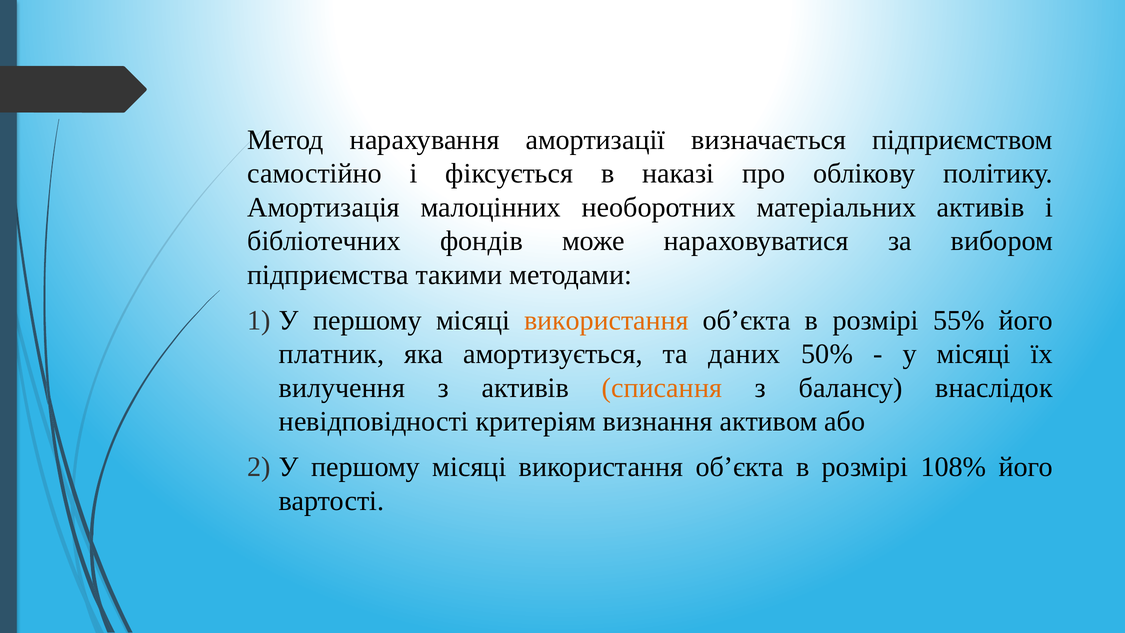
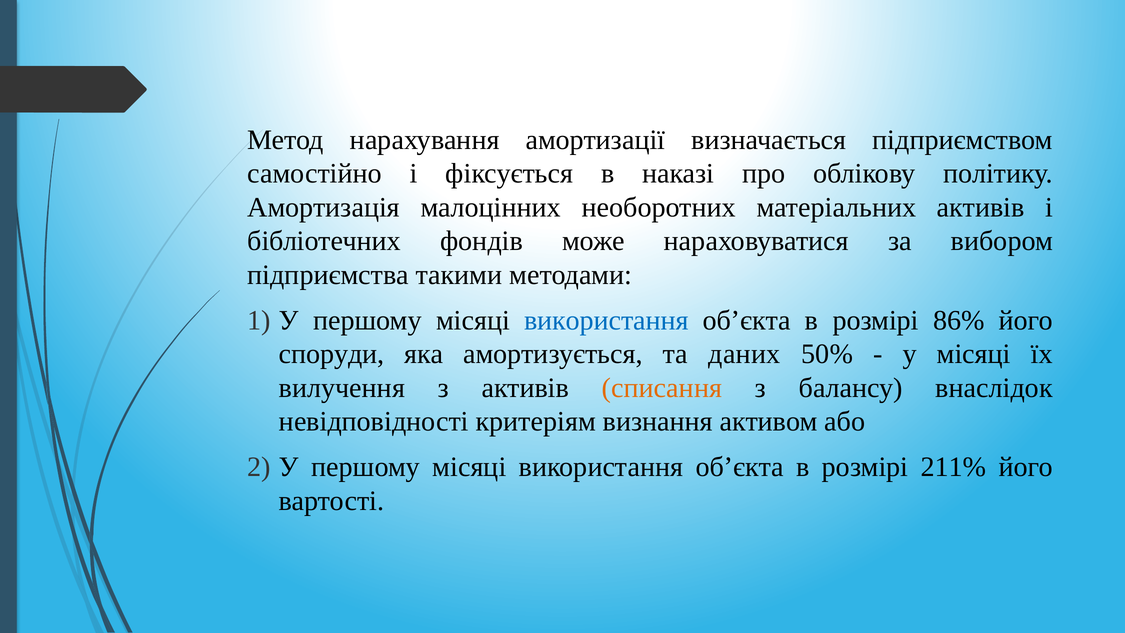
використання at (606, 320) colour: orange -> blue
55%: 55% -> 86%
платник: платник -> споруди
108%: 108% -> 211%
